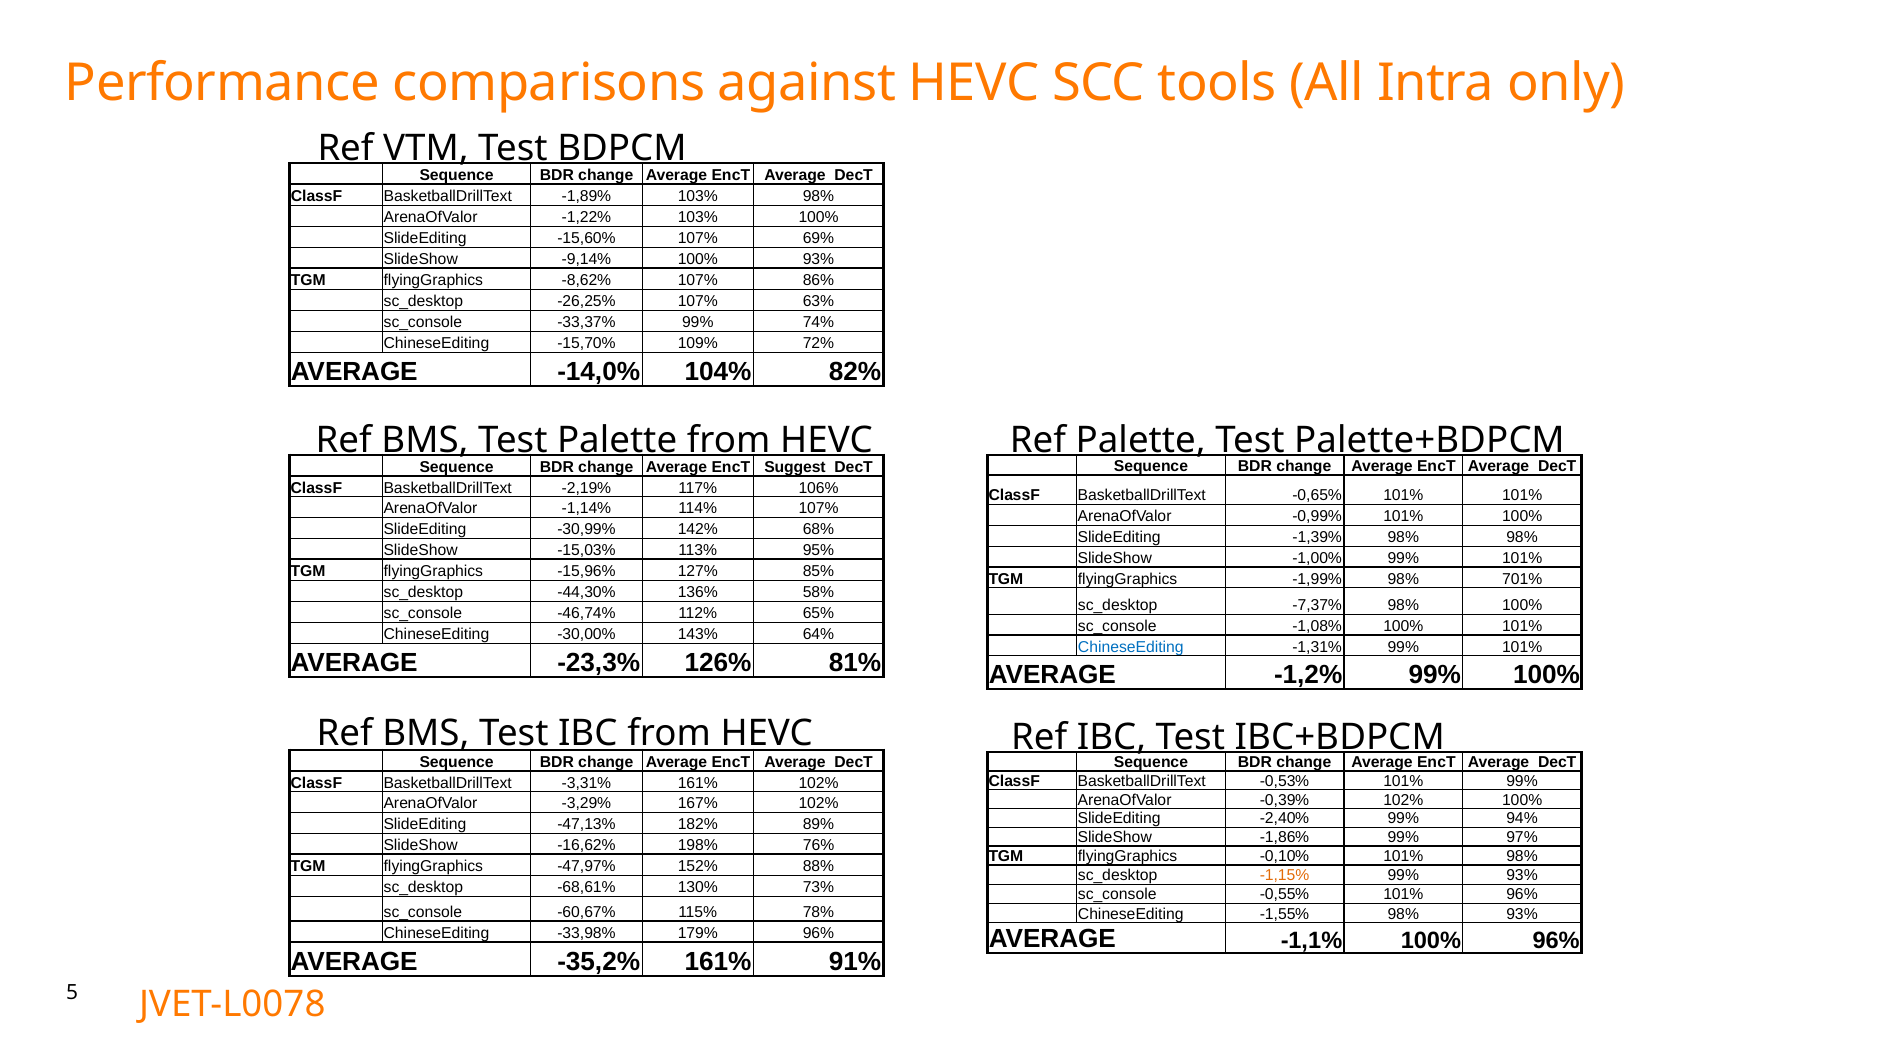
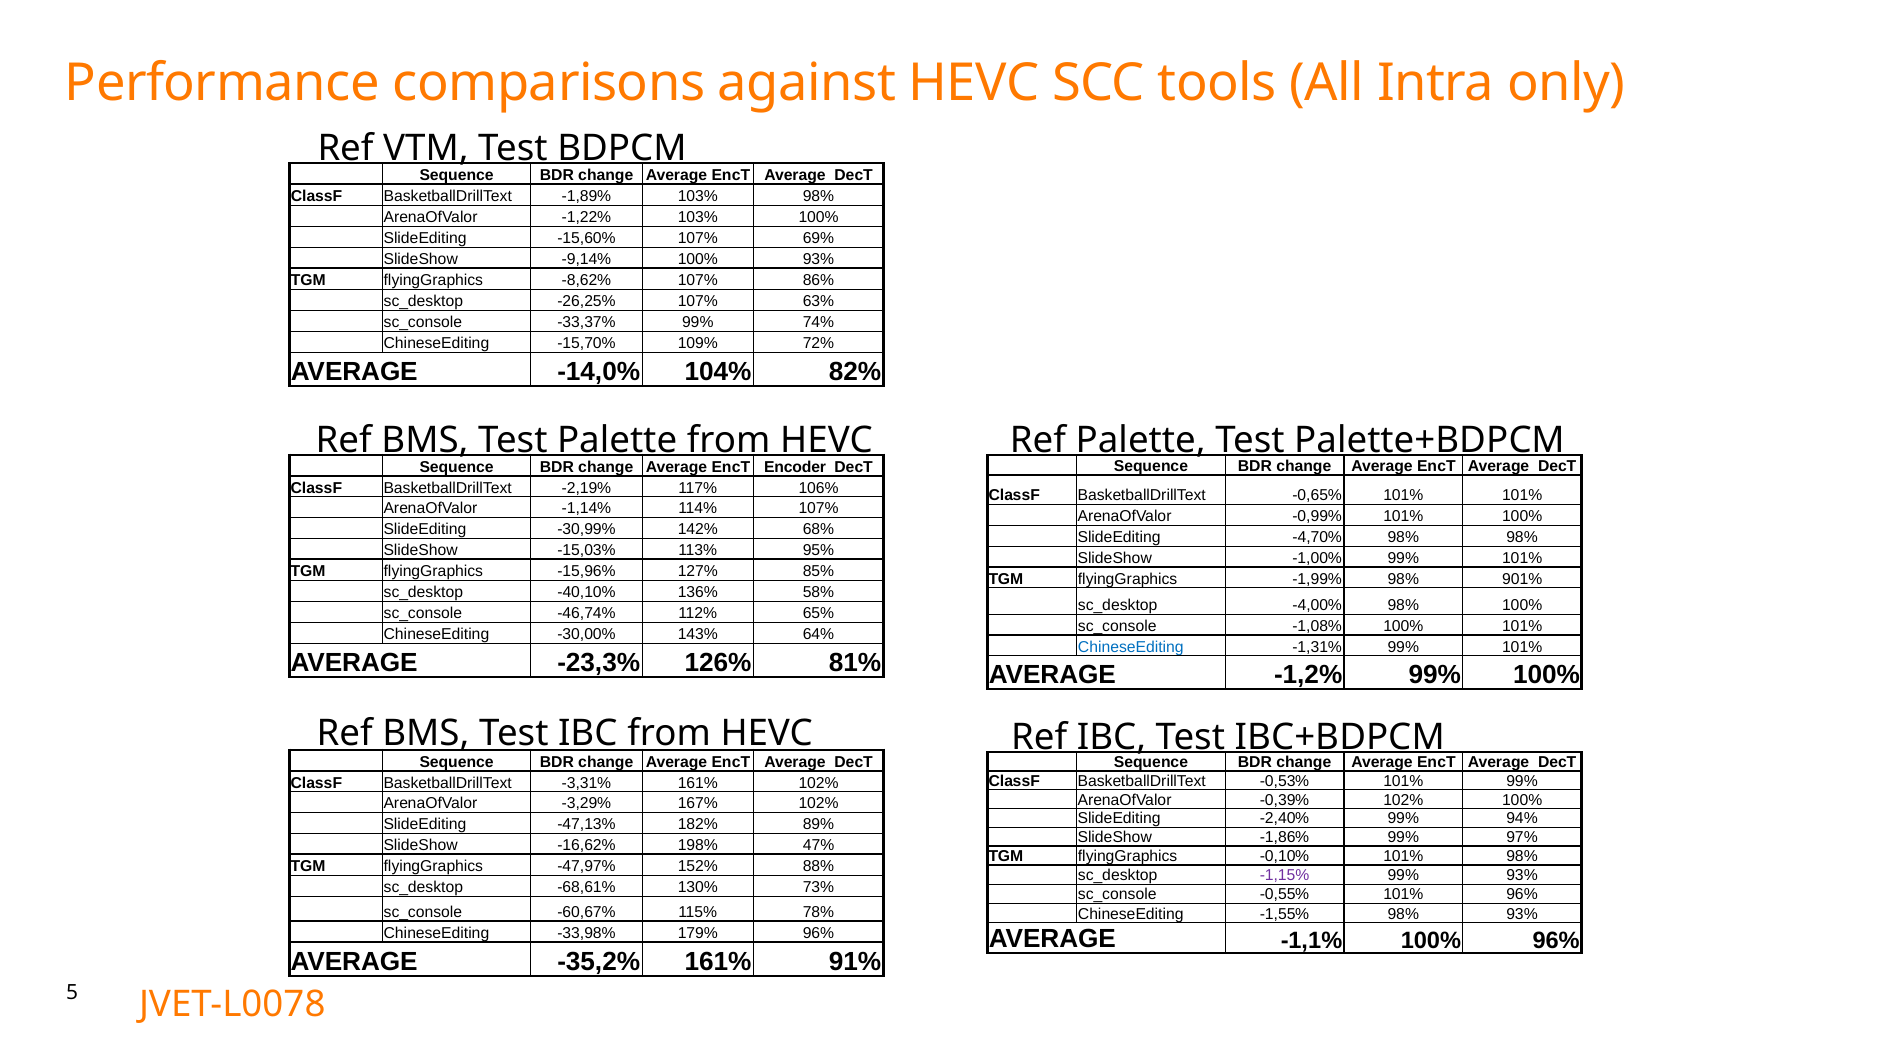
Suggest: Suggest -> Encoder
-1,39%: -1,39% -> -4,70%
701%: 701% -> 901%
-44,30%: -44,30% -> -40,10%
-7,37%: -7,37% -> -4,00%
76%: 76% -> 47%
-1,15% colour: orange -> purple
